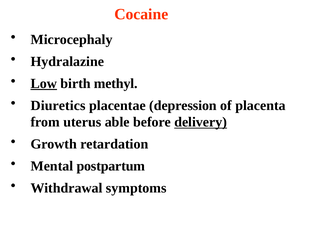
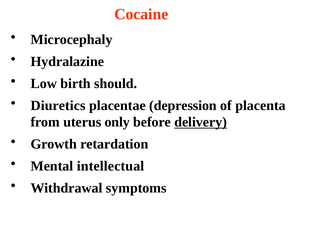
Low underline: present -> none
methyl: methyl -> should
able: able -> only
postpartum: postpartum -> intellectual
